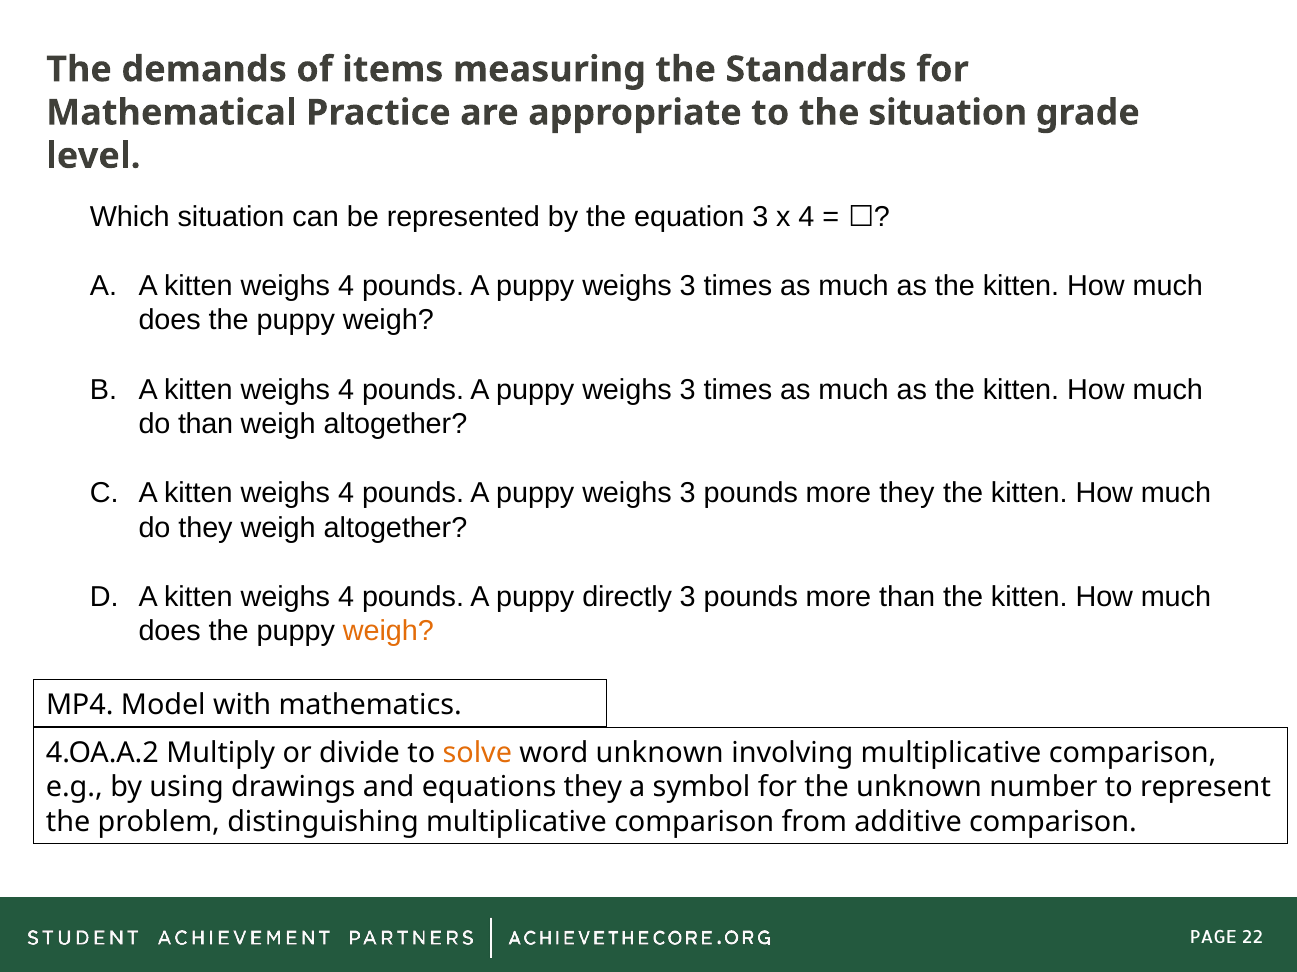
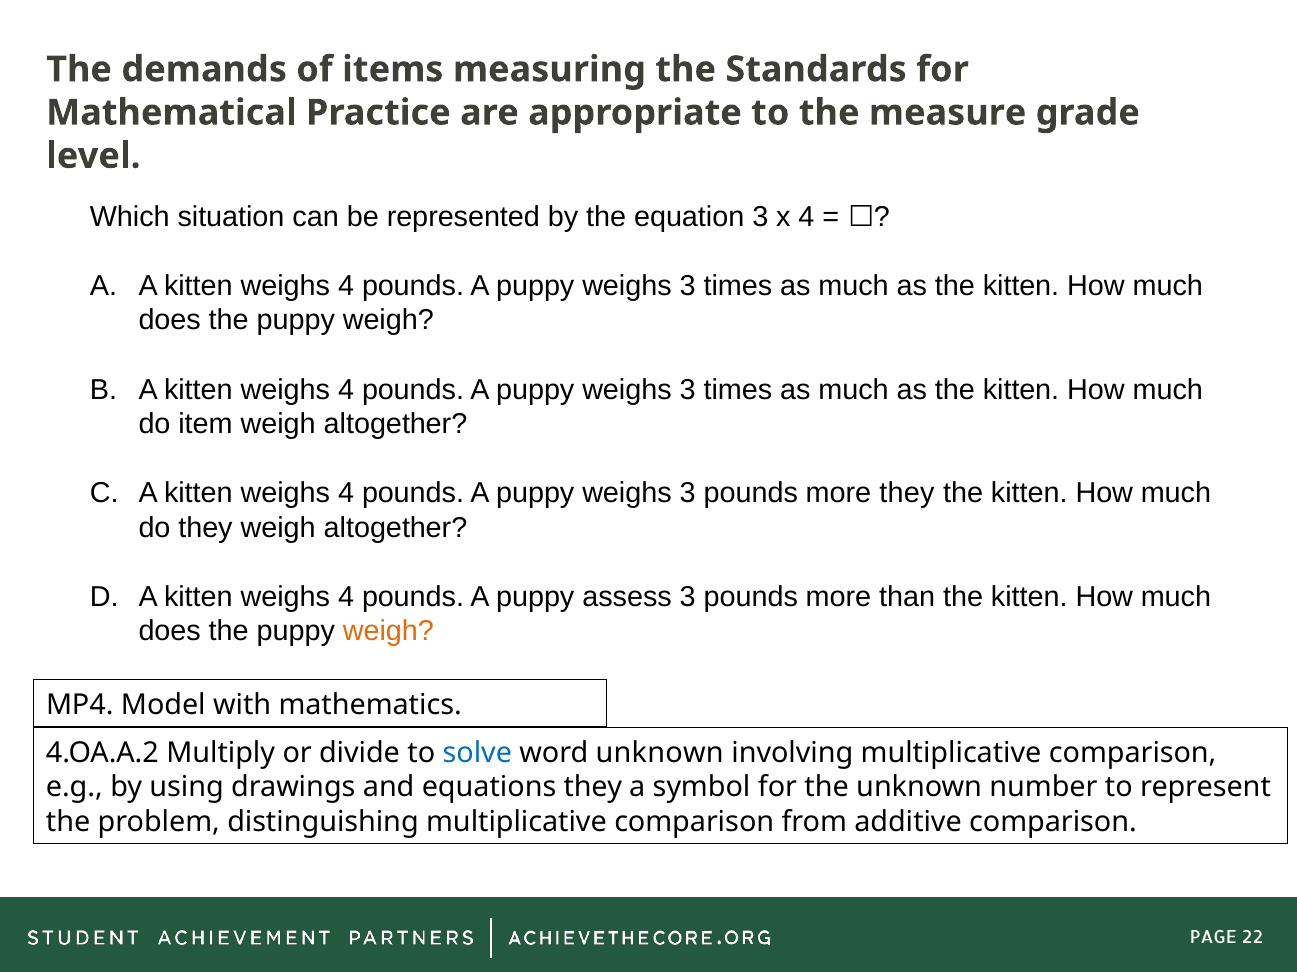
the situation: situation -> measure
do than: than -> item
directly: directly -> assess
solve colour: orange -> blue
